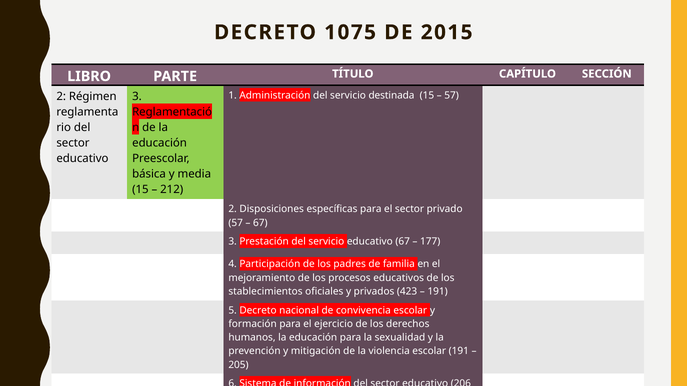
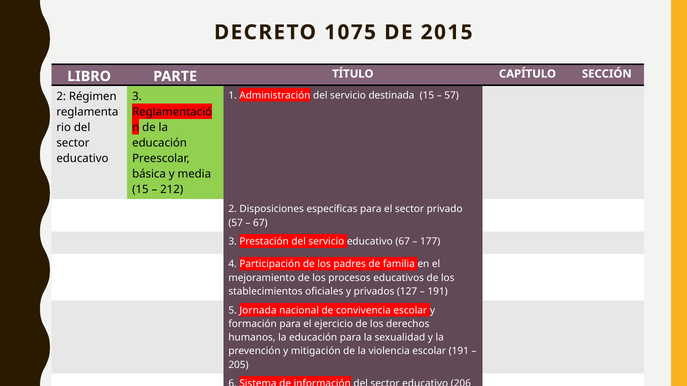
423: 423 -> 127
5 Decreto: Decreto -> Jornada
